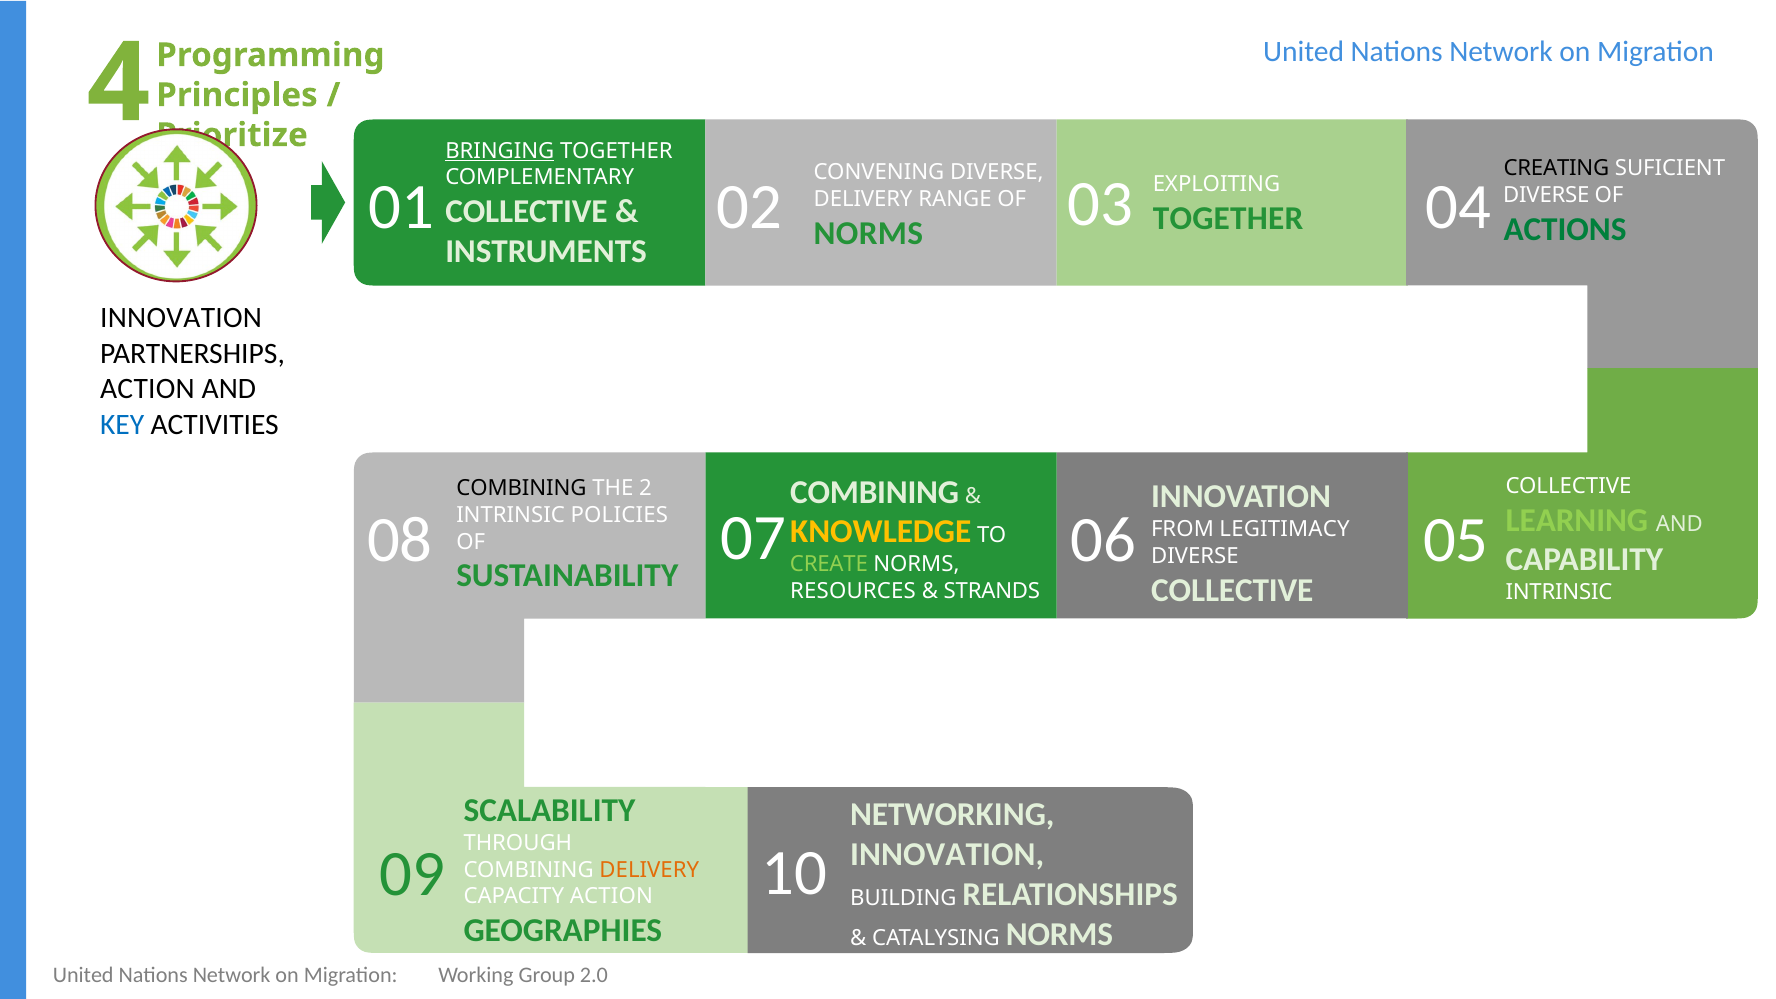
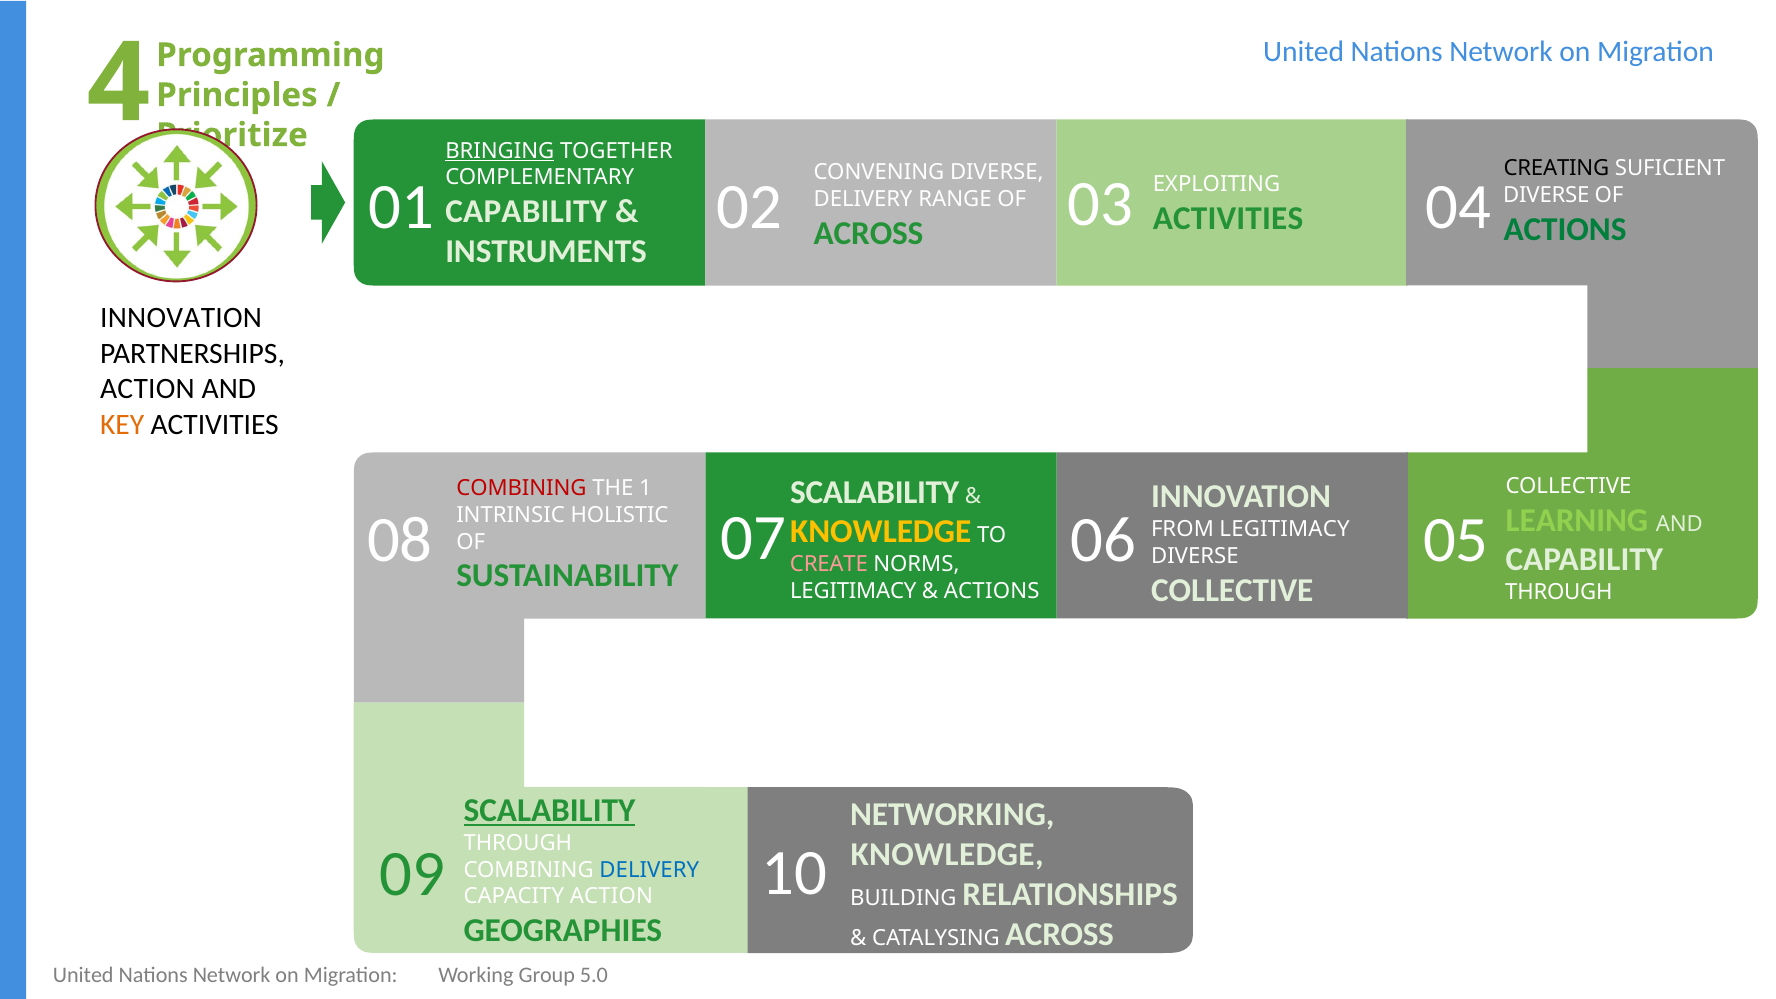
COLLECTIVE at (526, 211): COLLECTIVE -> CAPABILITY
TOGETHER at (1228, 218): TOGETHER -> ACTIVITIES
NORMS at (868, 233): NORMS -> ACROSS
KEY colour: blue -> orange
COMBINING at (875, 492): COMBINING -> SCALABILITY
COMBINING at (521, 489) colour: black -> red
2: 2 -> 1
POLICIES: POLICIES -> HOLISTIC
CREATE colour: light green -> pink
RESOURCES at (853, 591): RESOURCES -> LEGITIMACY
STRANDS at (992, 591): STRANDS -> ACTIONS
INTRINSIC at (1559, 592): INTRINSIC -> THROUGH
SCALABILITY at (549, 811) underline: none -> present
INNOVATION at (947, 854): INNOVATION -> KNOWLEDGE
DELIVERY at (649, 870) colour: orange -> blue
CATALYSING NORMS: NORMS -> ACROSS
2.0: 2.0 -> 5.0
